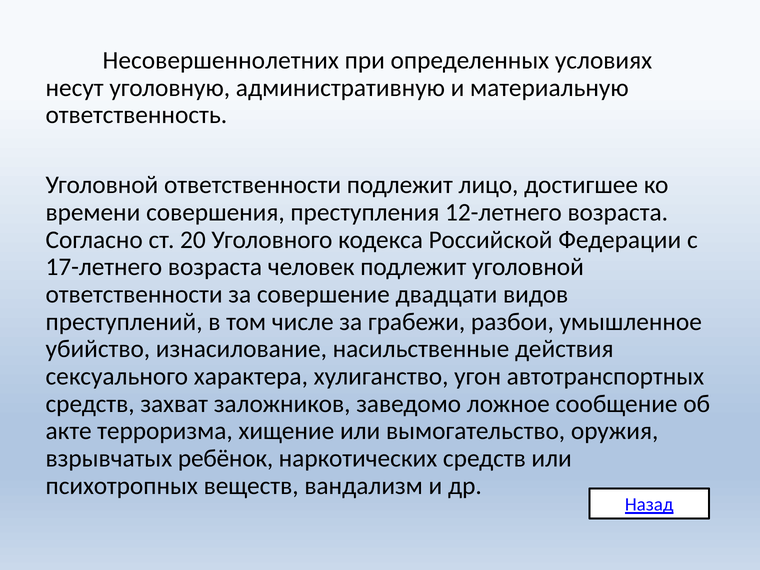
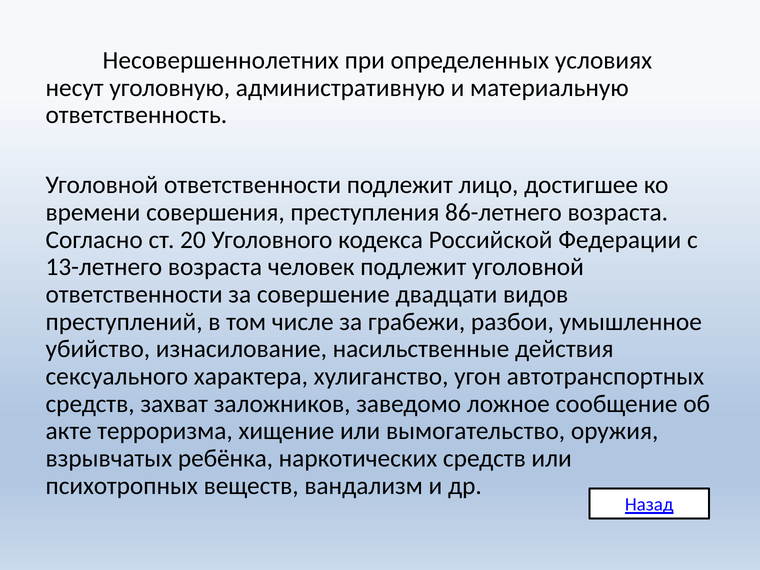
12-летнего: 12-летнего -> 86-летнего
17-летнего: 17-летнего -> 13-летнего
ребёнок: ребёнок -> ребёнка
